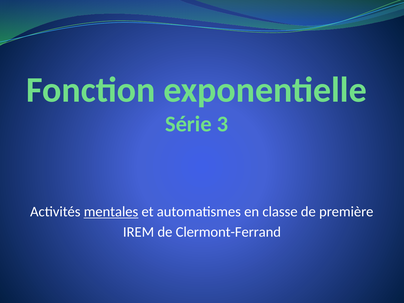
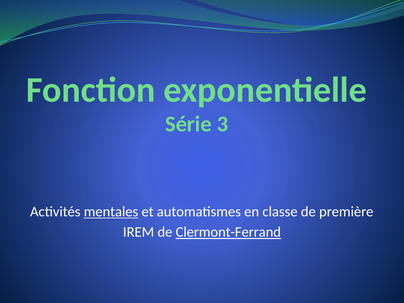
Clermont-Ferrand underline: none -> present
